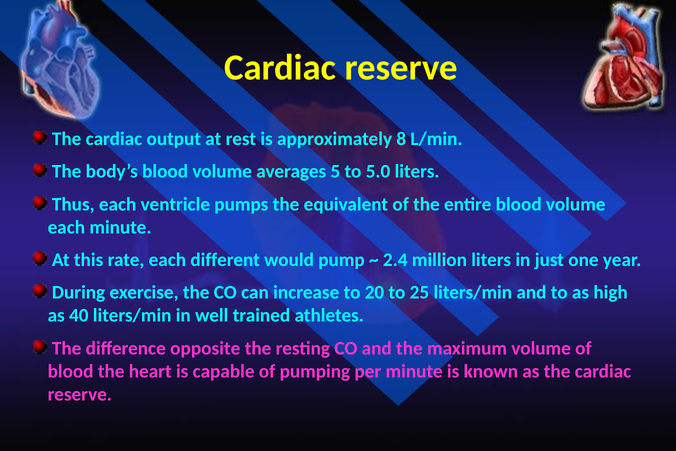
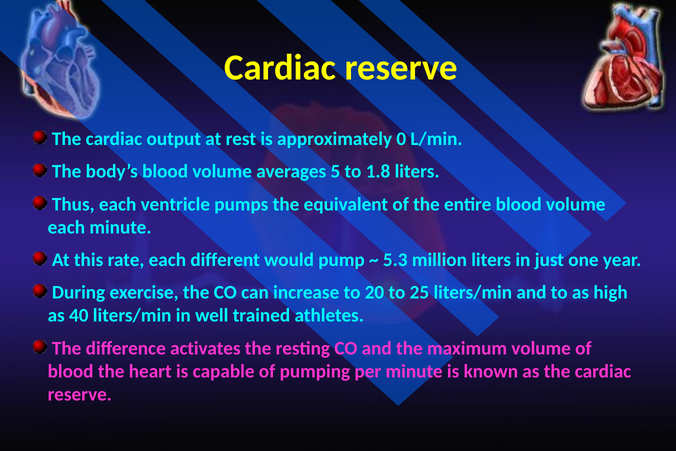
8: 8 -> 0
5.0: 5.0 -> 1.8
2.4: 2.4 -> 5.3
opposite: opposite -> activates
